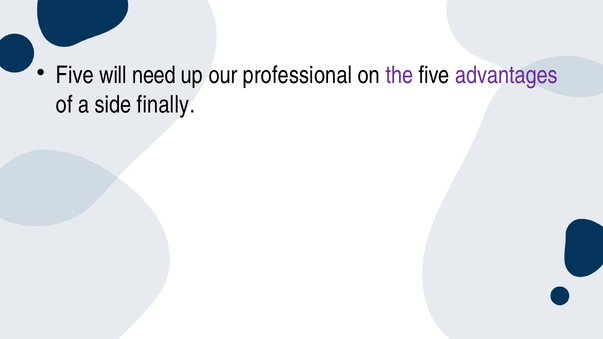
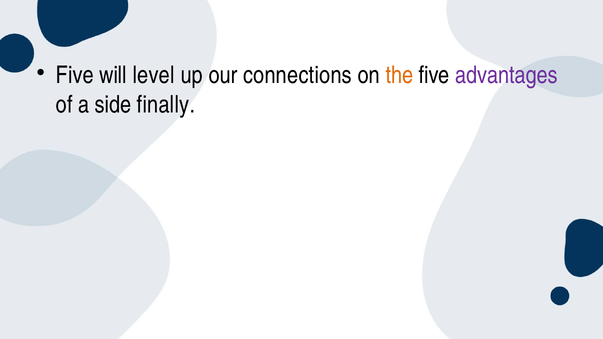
need: need -> level
professional: professional -> connections
the colour: purple -> orange
